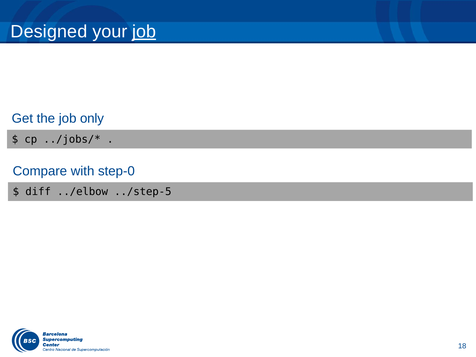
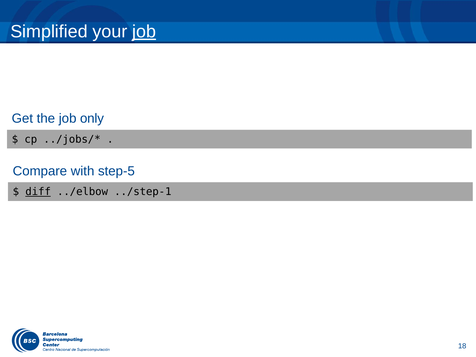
Designed: Designed -> Simplified
step-0: step-0 -> step-5
diff underline: none -> present
../step-5: ../step-5 -> ../step-1
